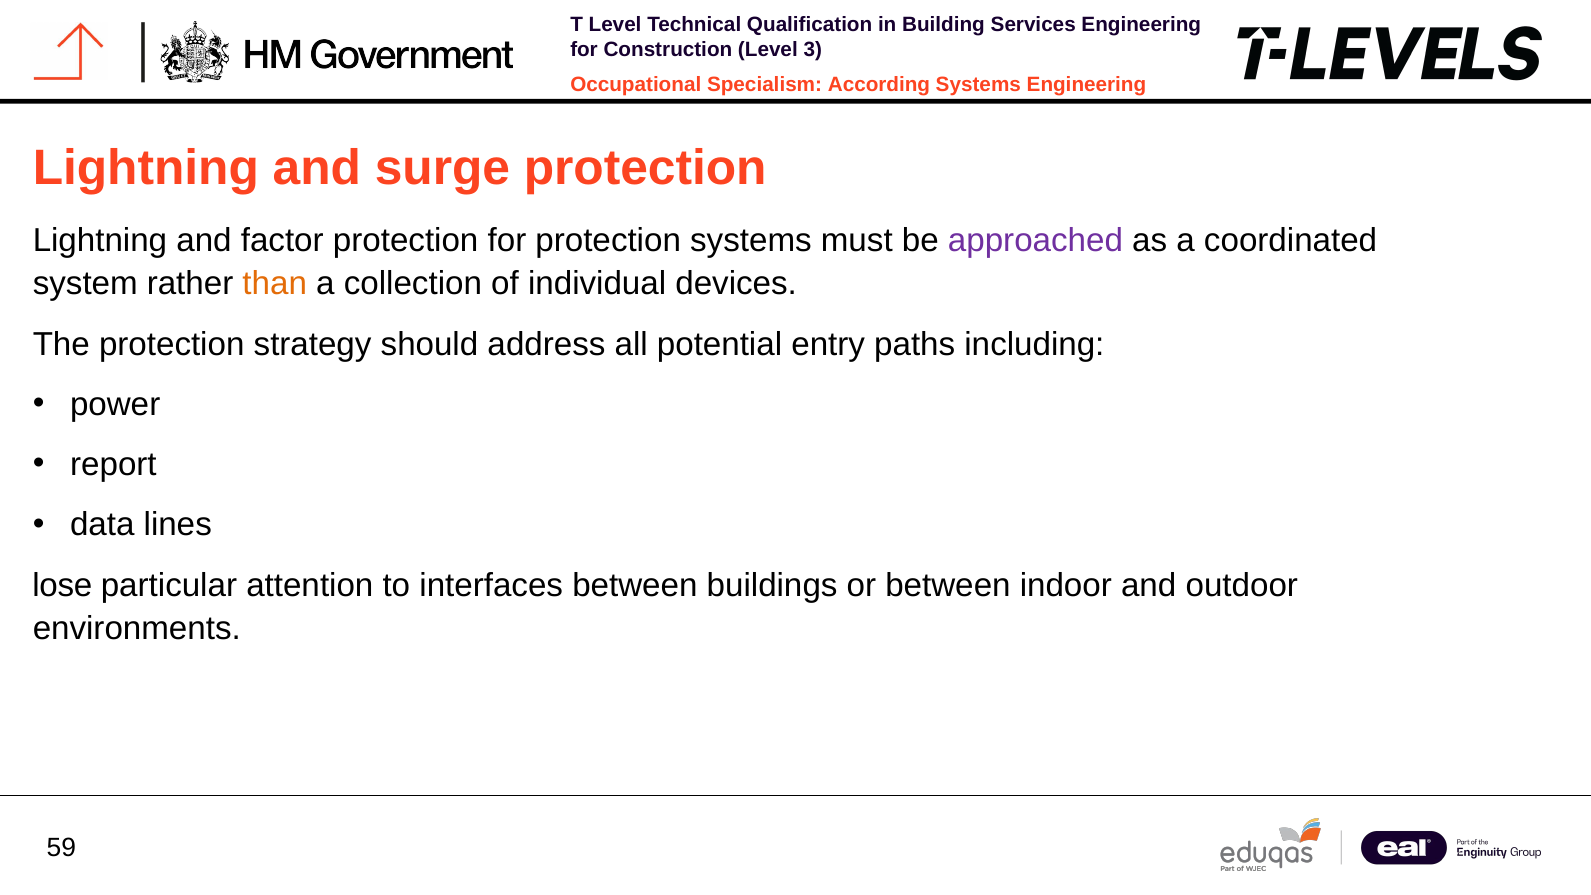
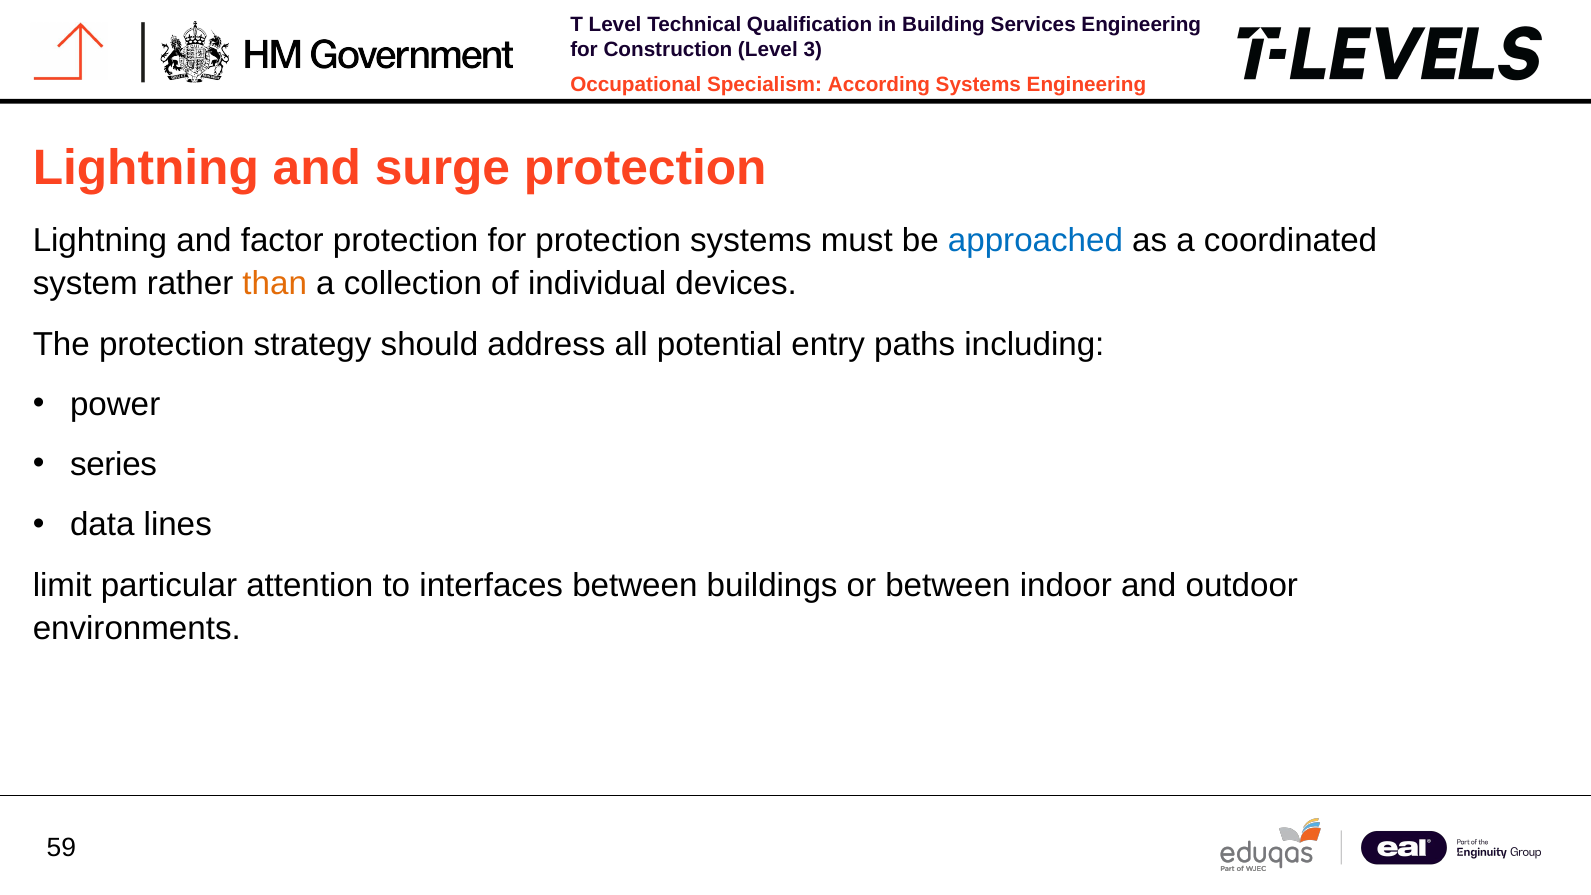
approached colour: purple -> blue
report: report -> series
lose: lose -> limit
